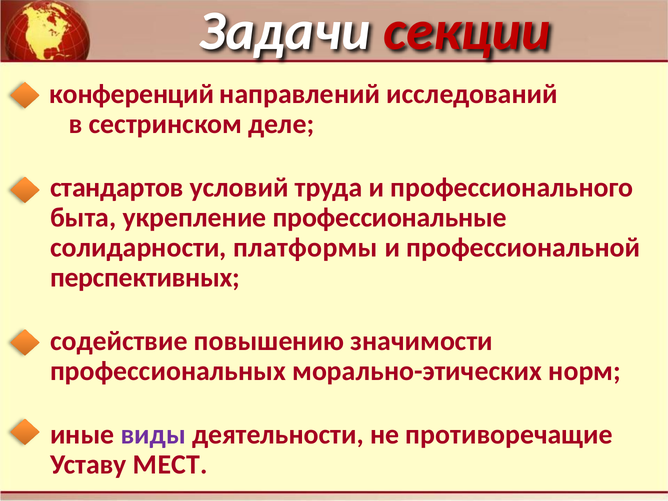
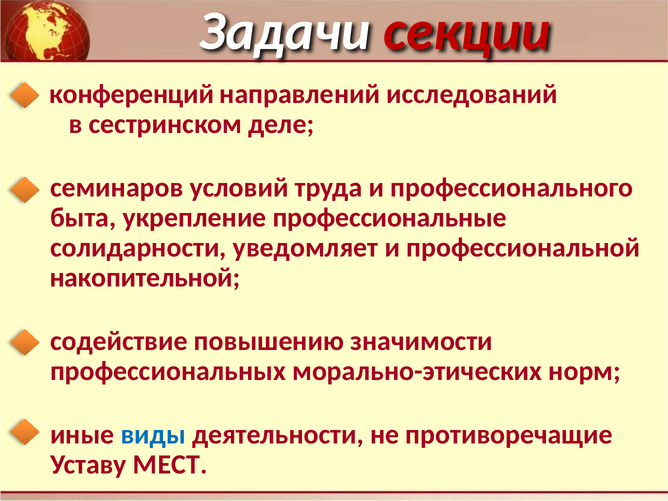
стандартов: стандартов -> семинаров
платформы: платформы -> уведомляет
перспективных: перспективных -> накопительной
виды colour: purple -> blue
